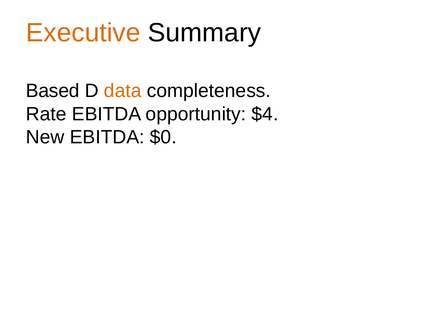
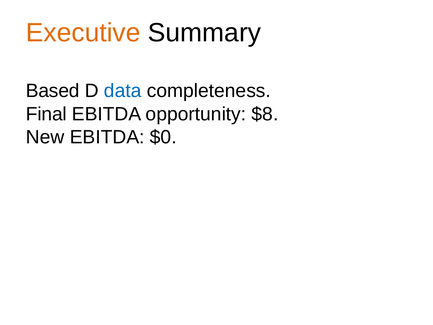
data colour: orange -> blue
Rate: Rate -> Final
$4: $4 -> $8
